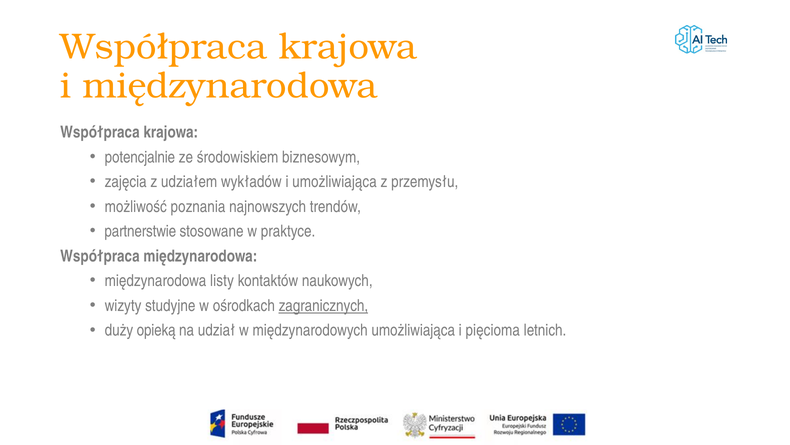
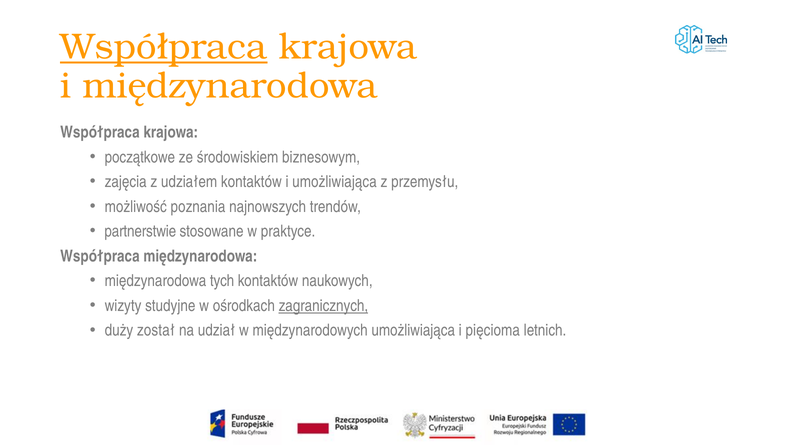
Współpraca at (164, 47) underline: none -> present
potencjalnie: potencjalnie -> początkowe
udziałem wykładów: wykładów -> kontaktów
listy: listy -> tych
opieką: opieką -> został
